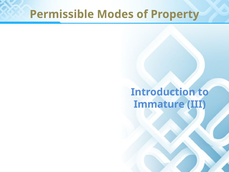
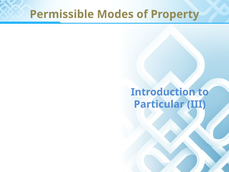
Immature: Immature -> Particular
